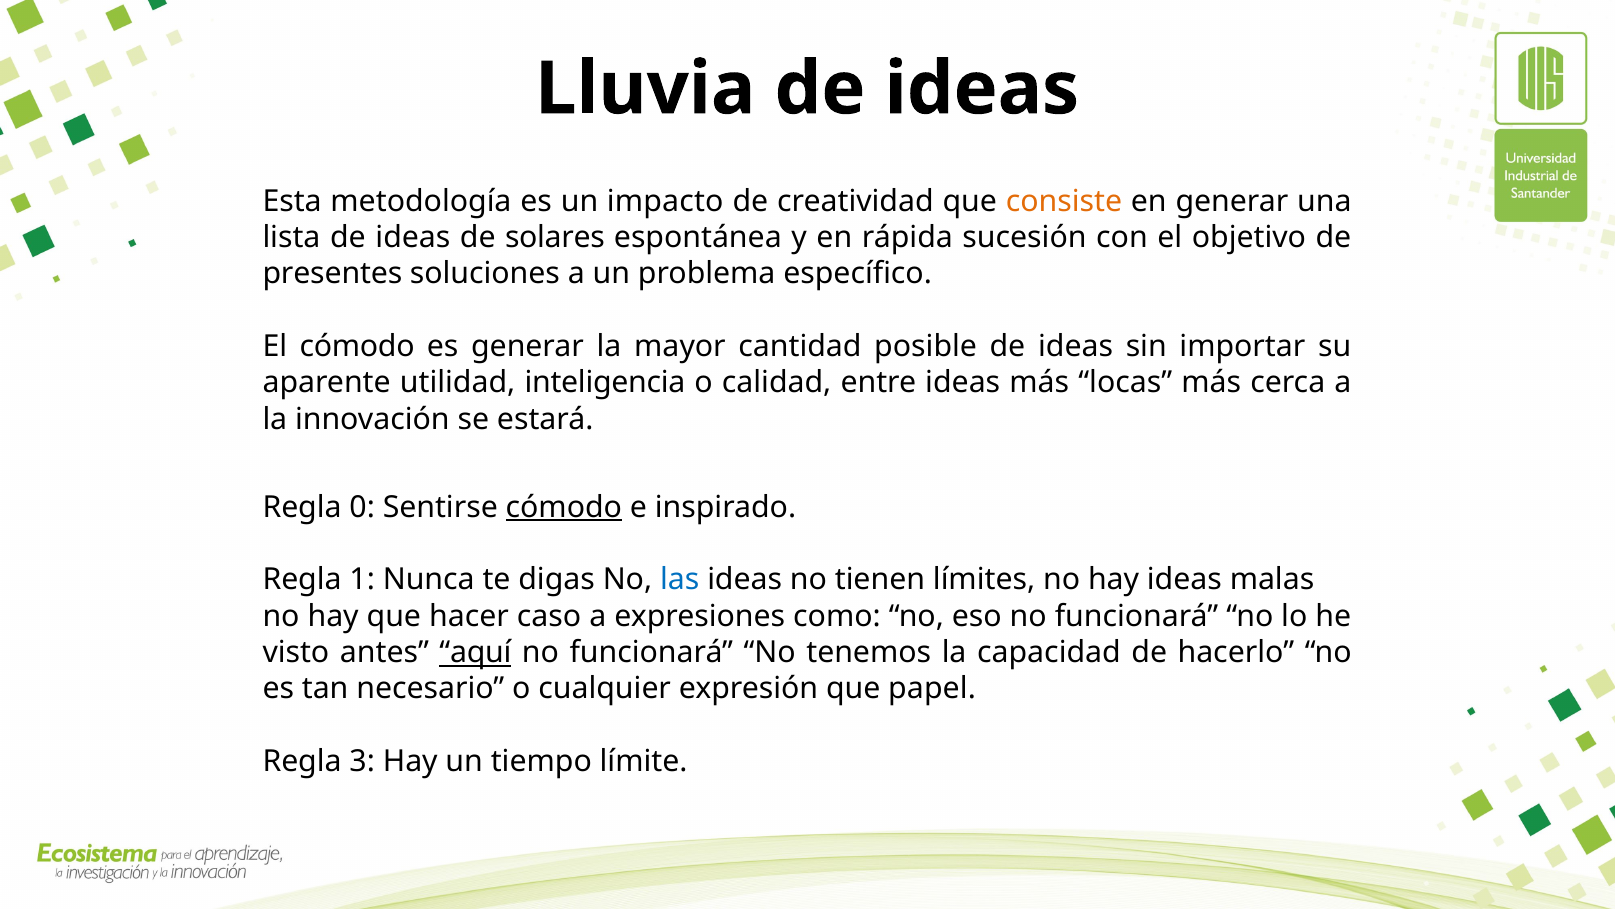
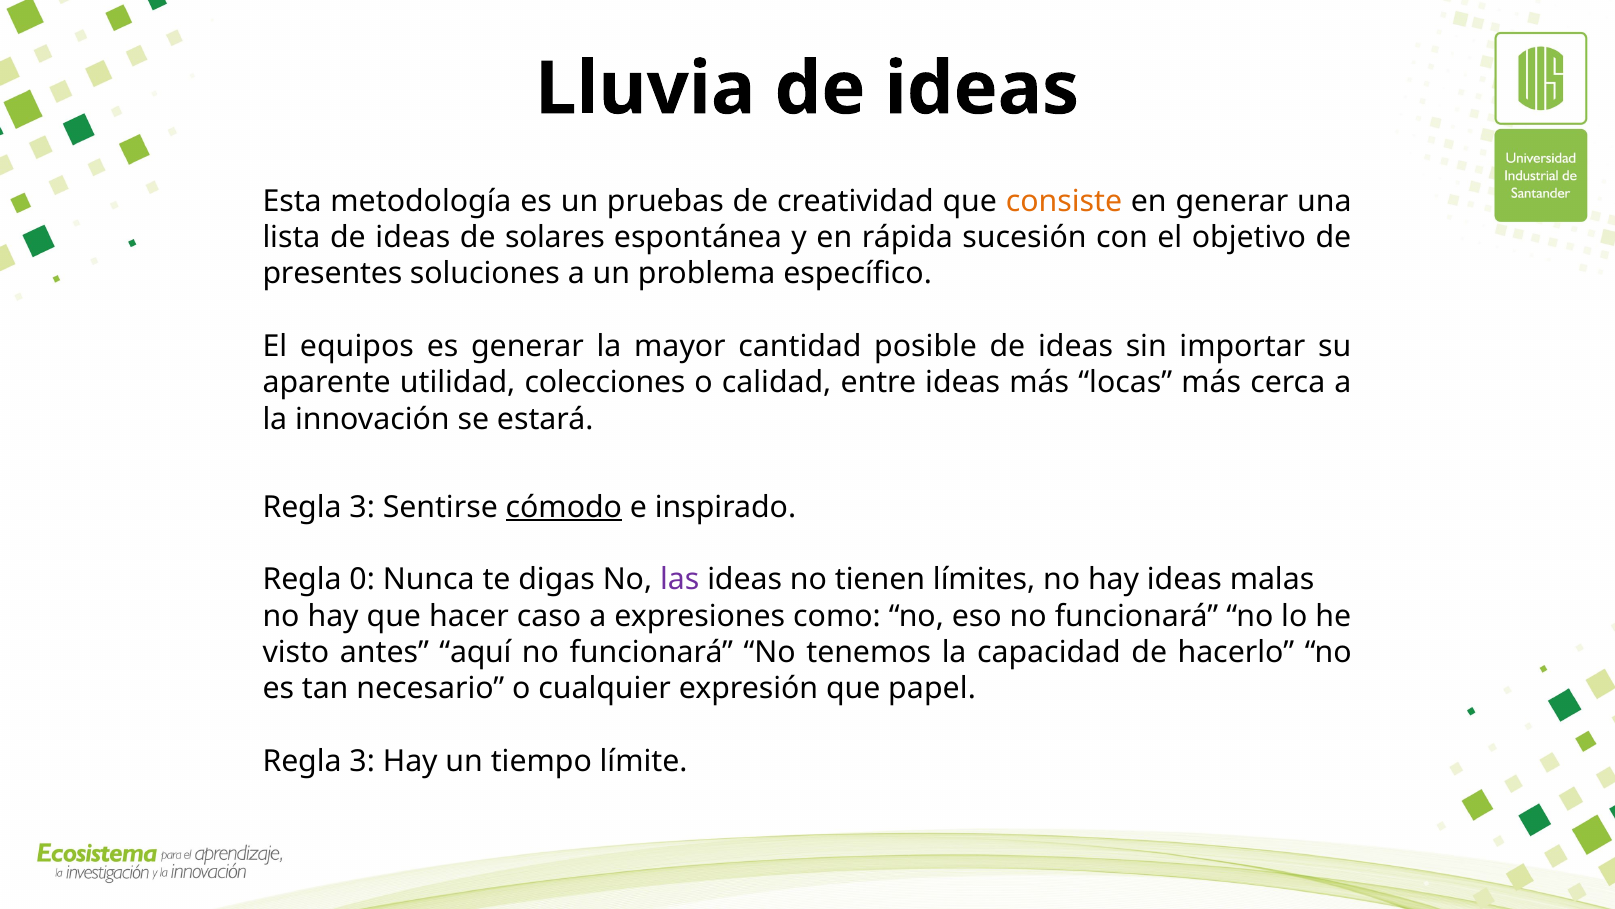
impacto: impacto -> pruebas
El cómodo: cómodo -> equipos
inteligencia: inteligencia -> colecciones
0 at (362, 507): 0 -> 3
1: 1 -> 0
las colour: blue -> purple
aquí underline: present -> none
